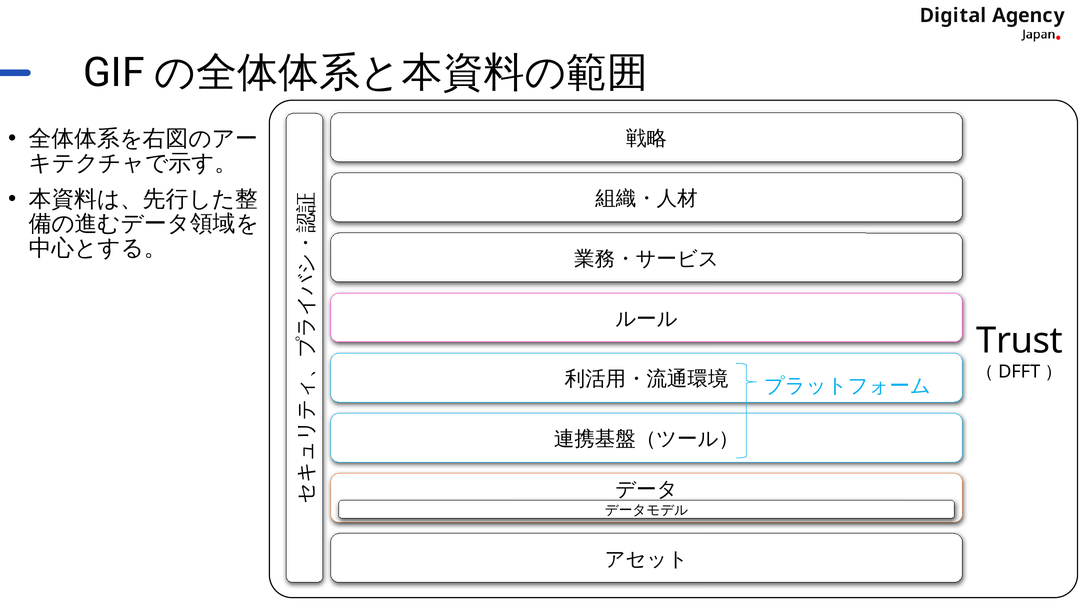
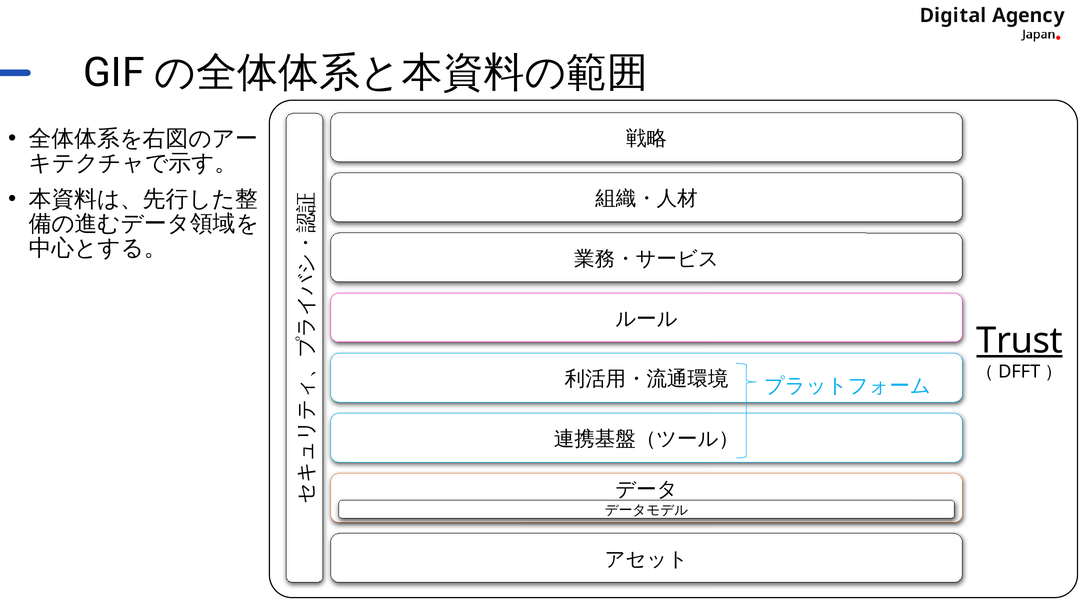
Trust underline: none -> present
